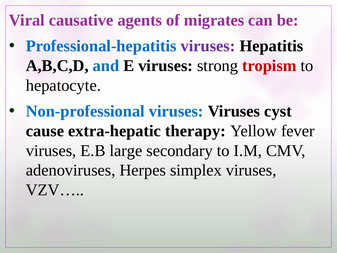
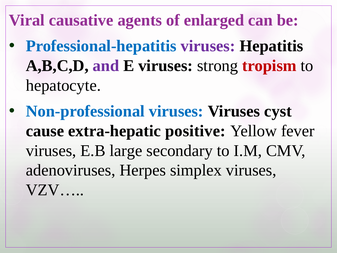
migrates: migrates -> enlarged
and colour: blue -> purple
therapy: therapy -> positive
